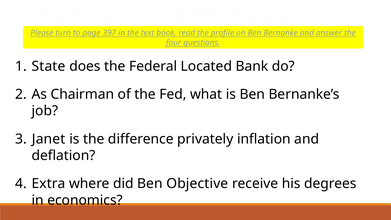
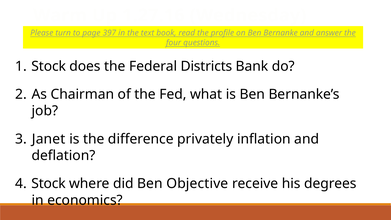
State at (49, 66): State -> Stock
Located: Located -> Districts
Extra at (48, 184): Extra -> Stock
